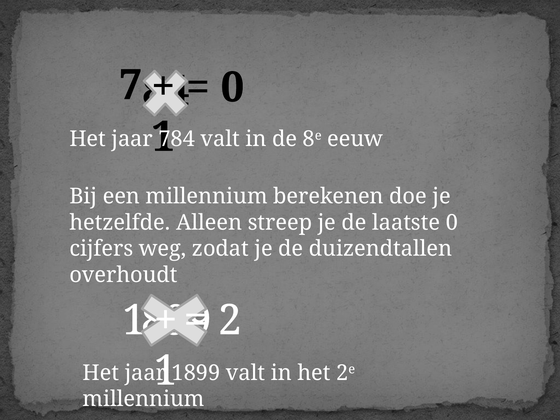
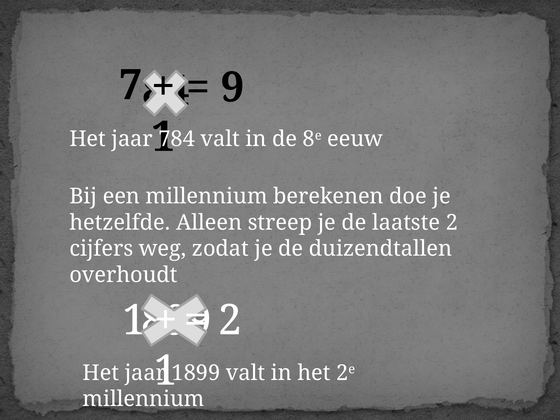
0 at (232, 88): 0 -> 9
laatste 0: 0 -> 2
